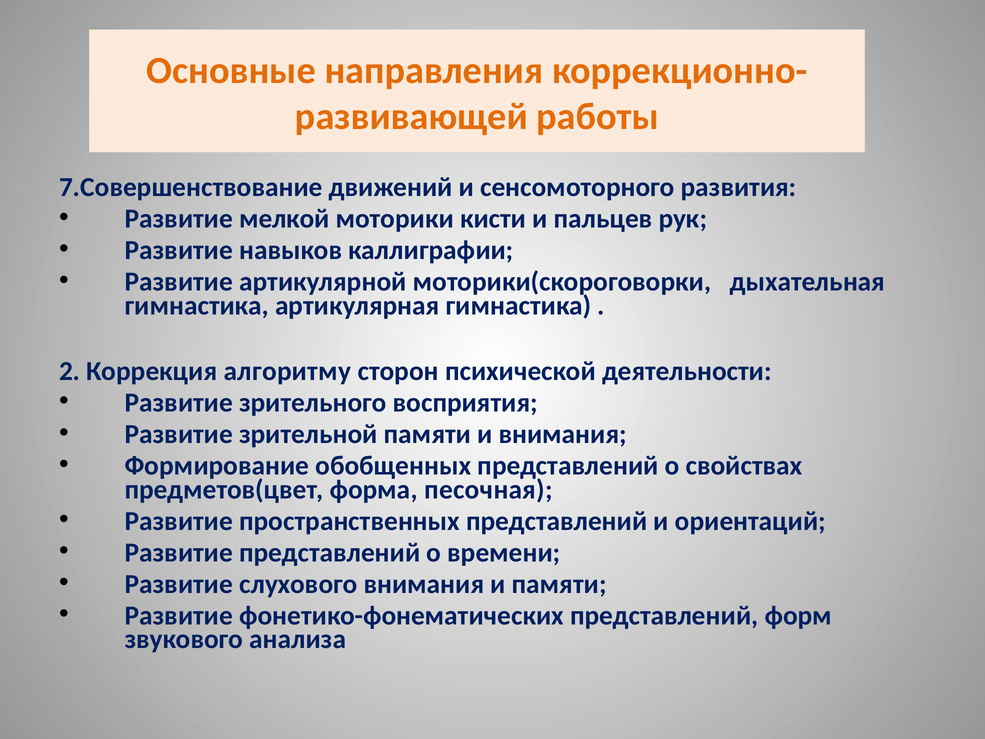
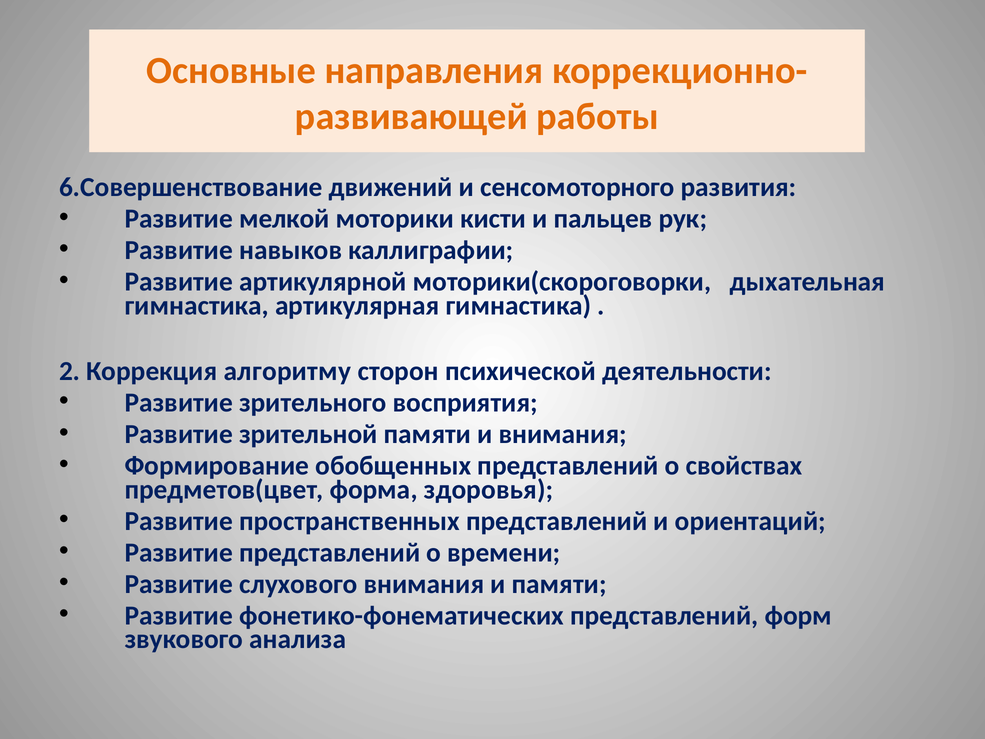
7.Совершенствование: 7.Совершенствование -> 6.Совершенствование
песочная: песочная -> здоровья
